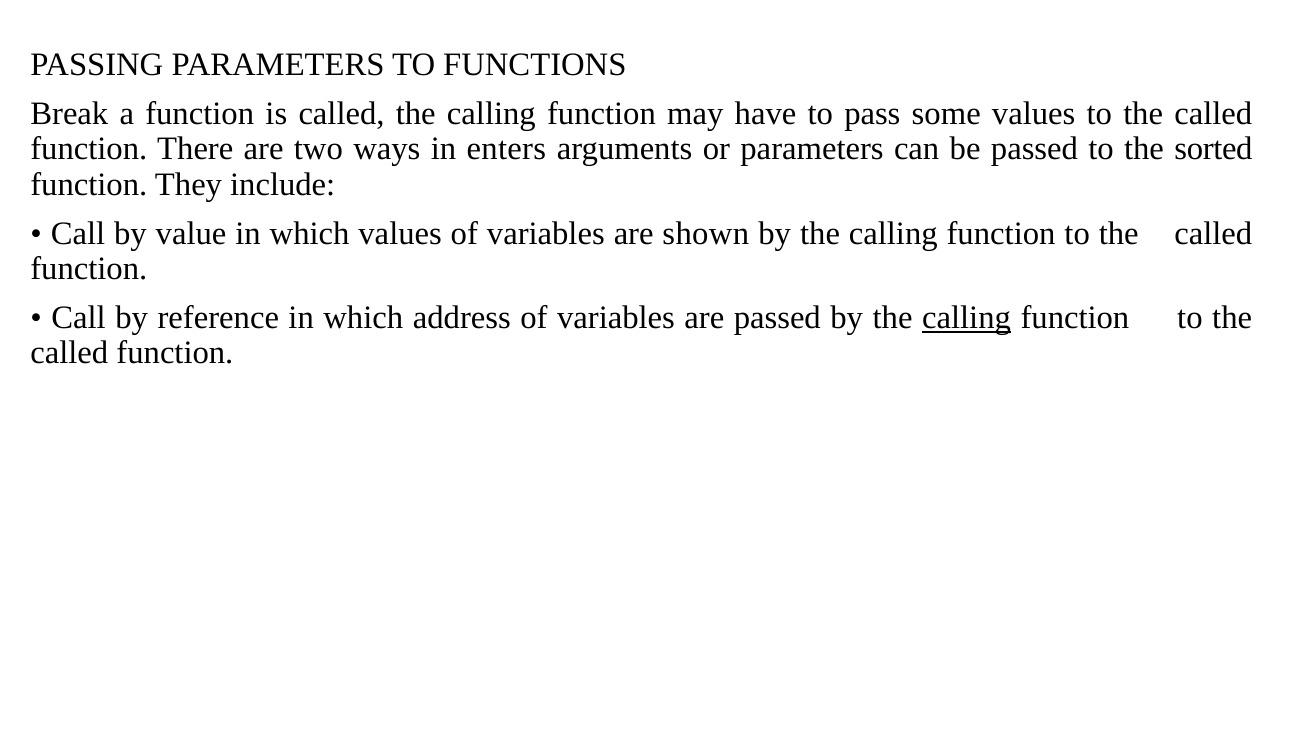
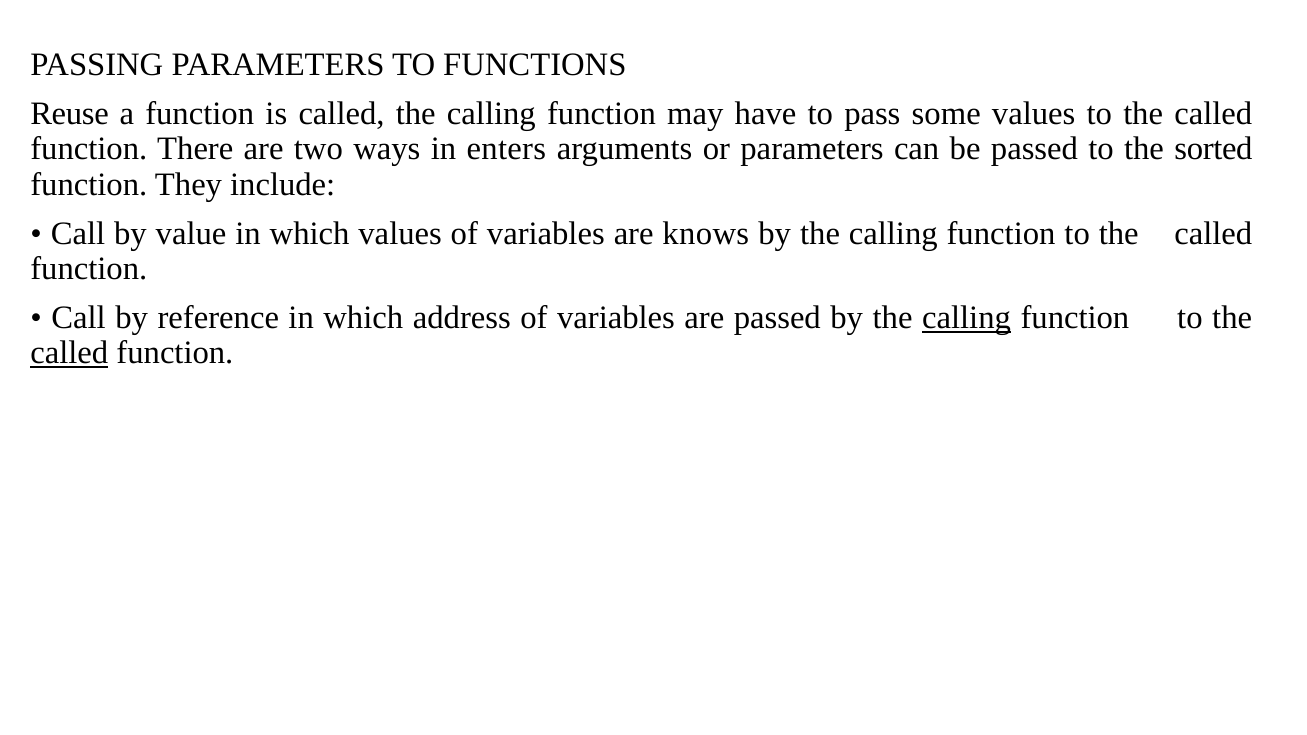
Break: Break -> Reuse
shown: shown -> knows
called at (69, 353) underline: none -> present
